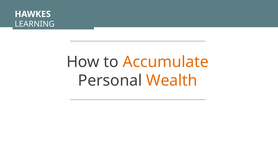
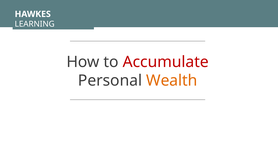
Accumulate colour: orange -> red
